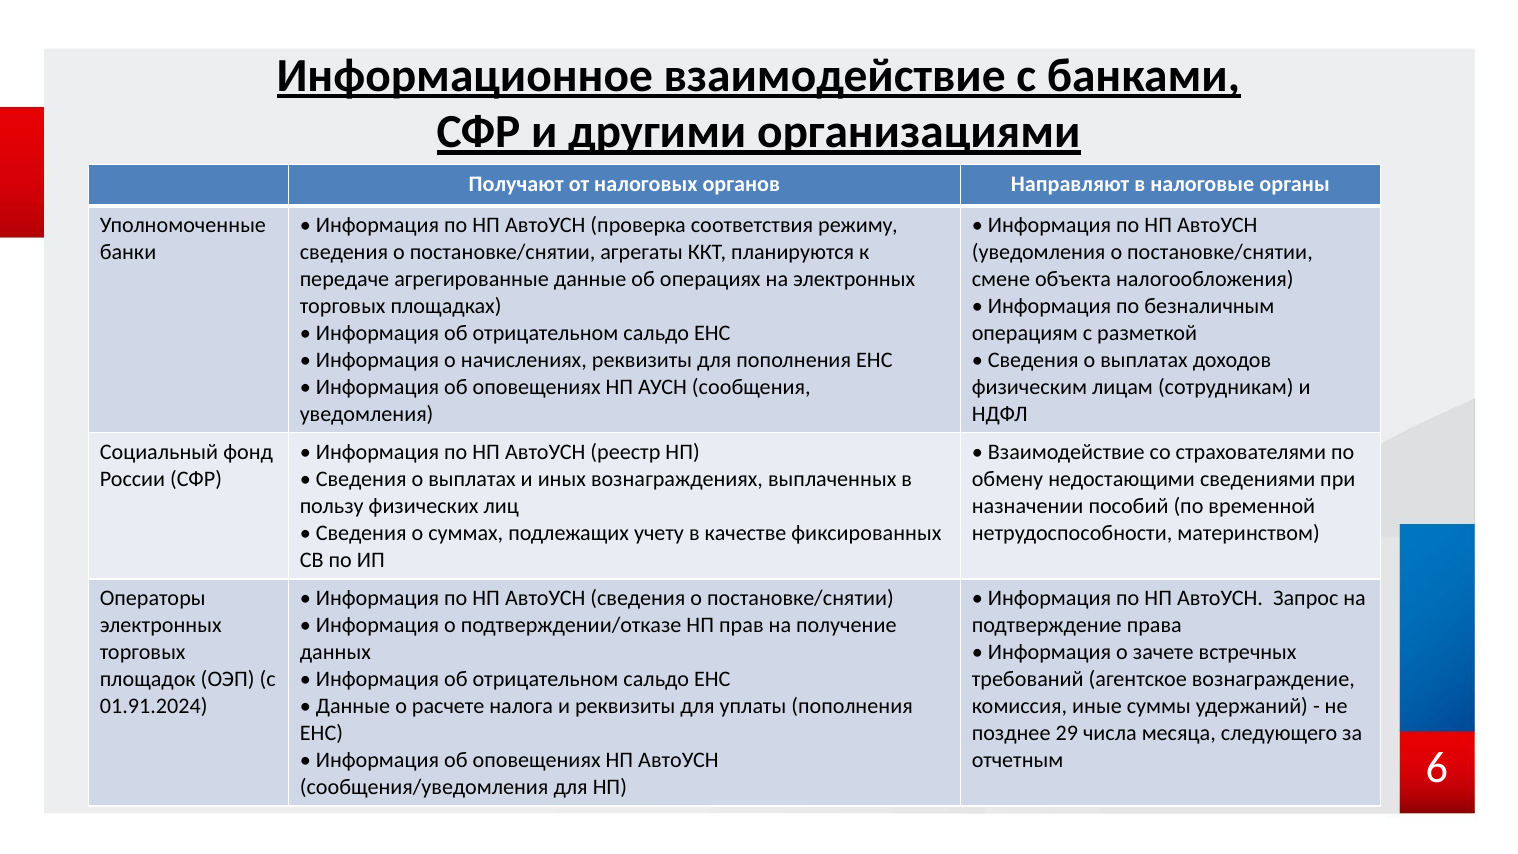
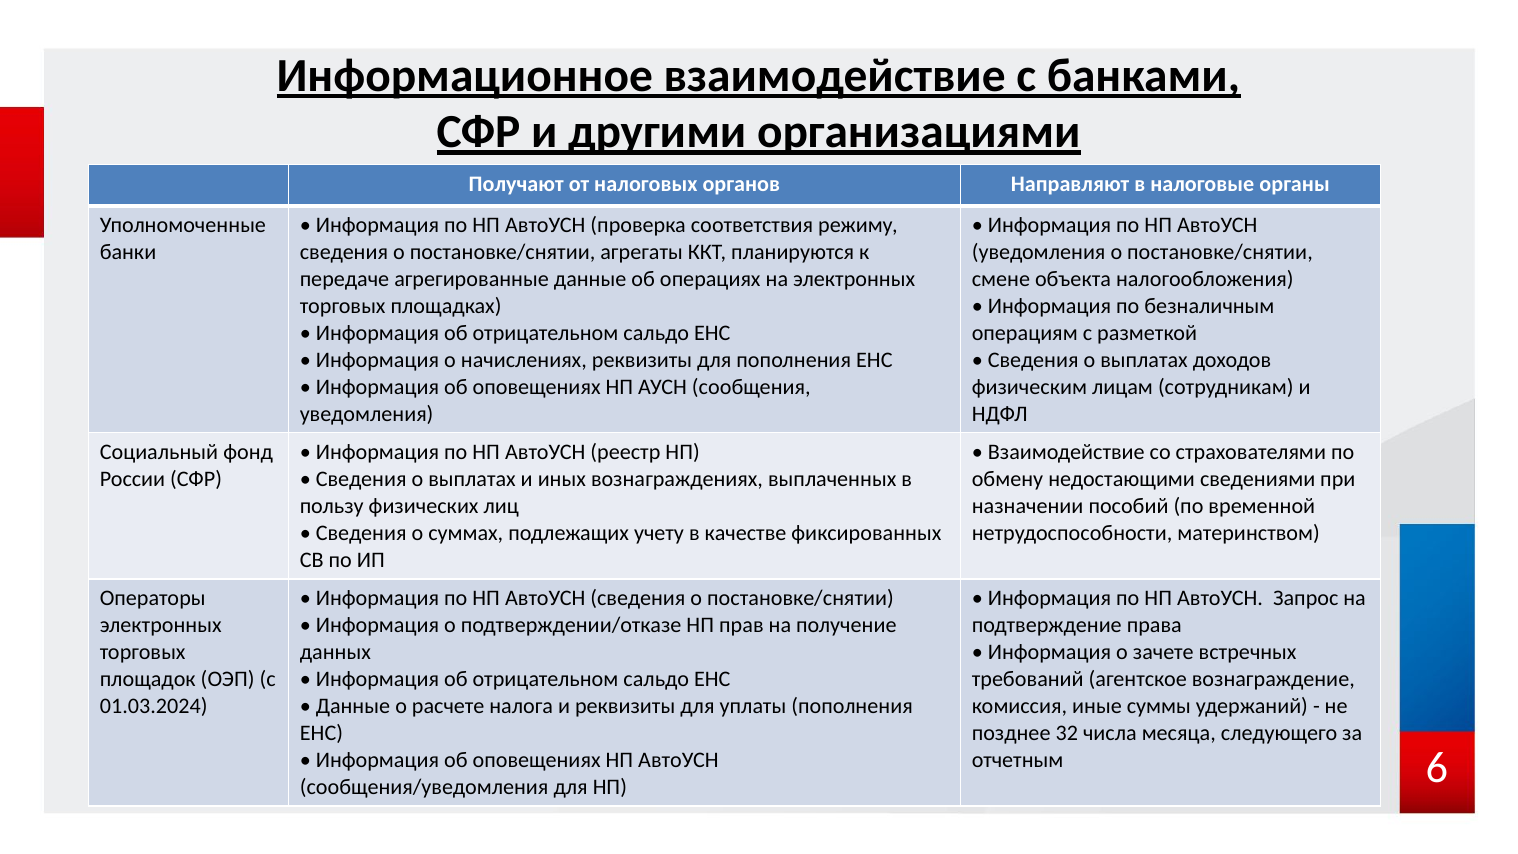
01.91.2024: 01.91.2024 -> 01.03.2024
29: 29 -> 32
